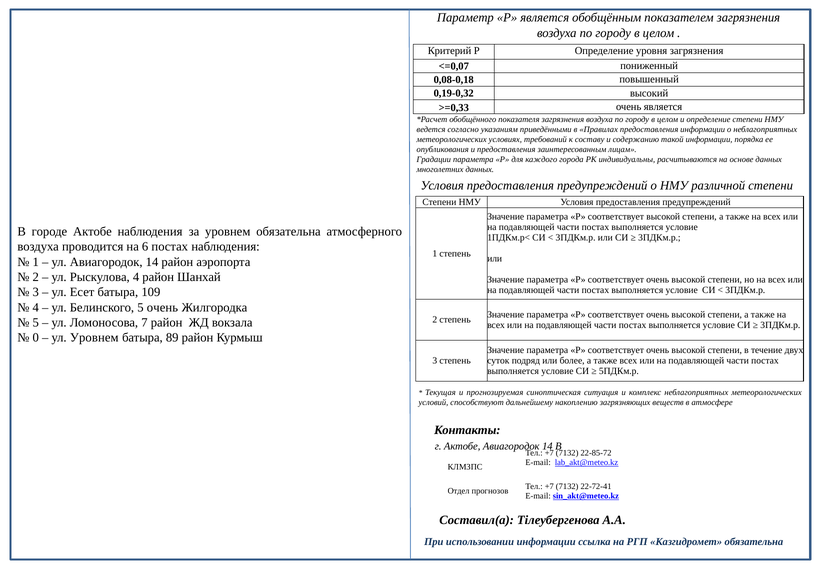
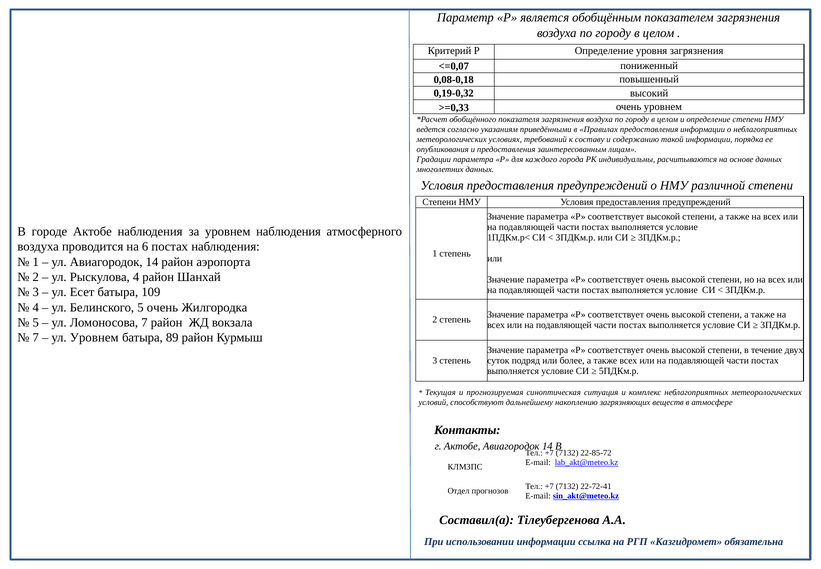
очень является: является -> уровнем
уровнем обязательна: обязательна -> наблюдения
0 at (36, 337): 0 -> 7
